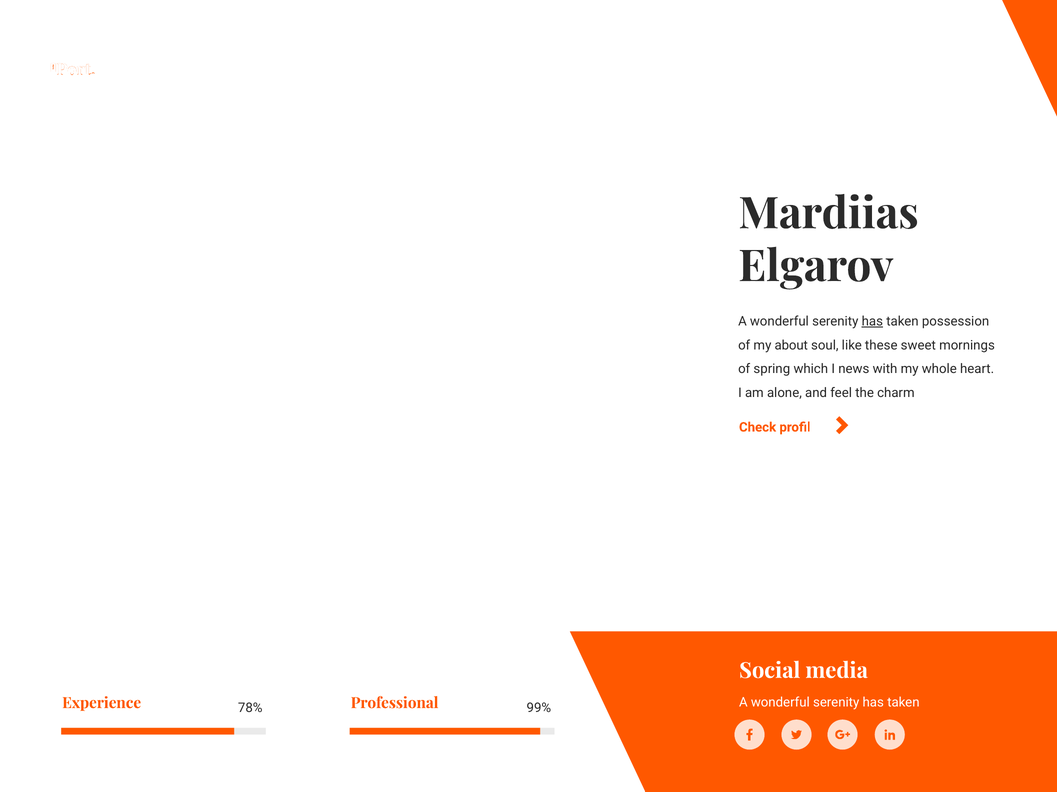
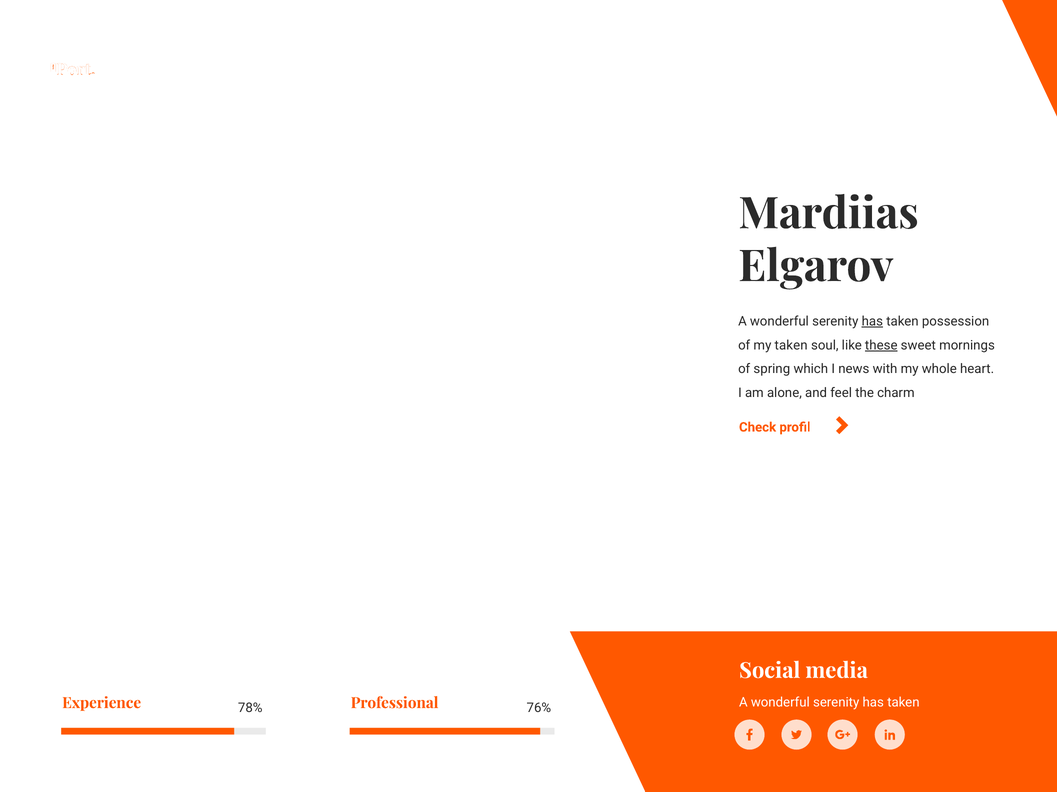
my about: about -> taken
these underline: none -> present
99%: 99% -> 76%
